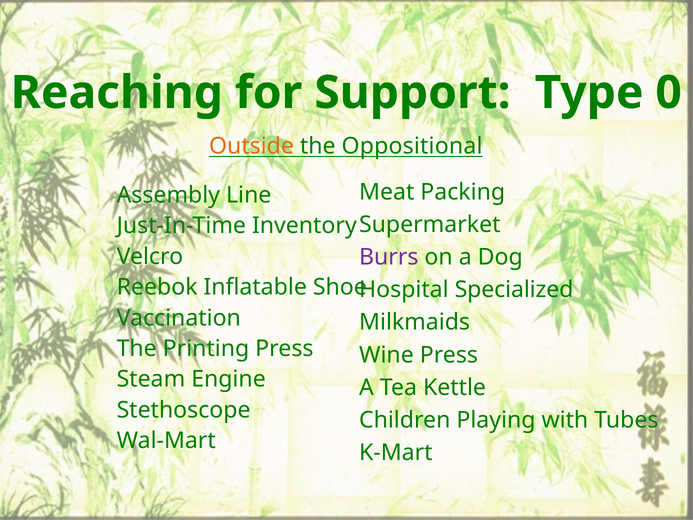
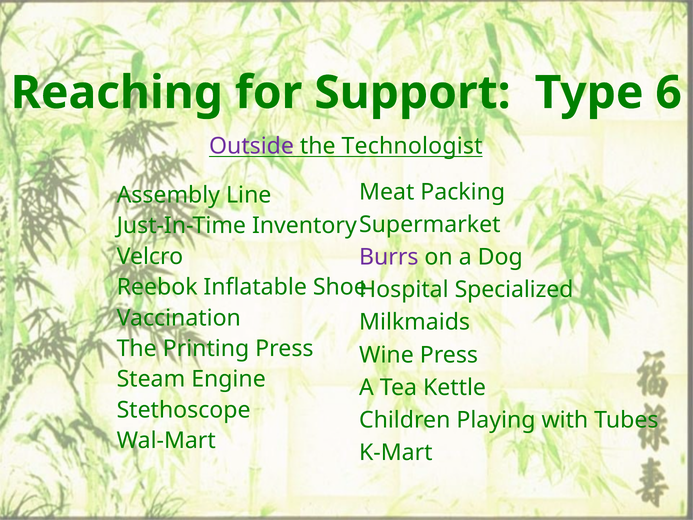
0: 0 -> 6
Outside colour: orange -> purple
Oppositional: Oppositional -> Technologist
